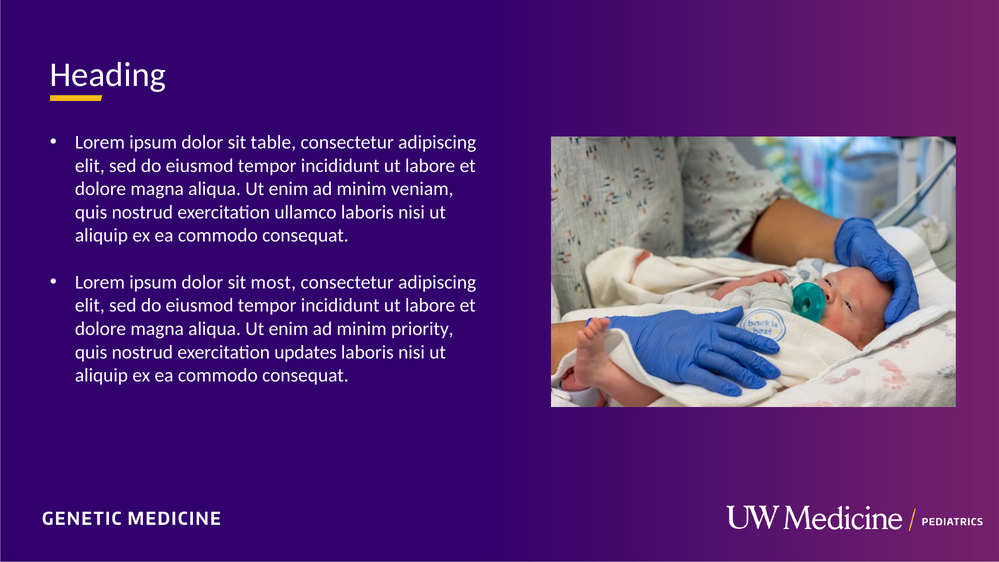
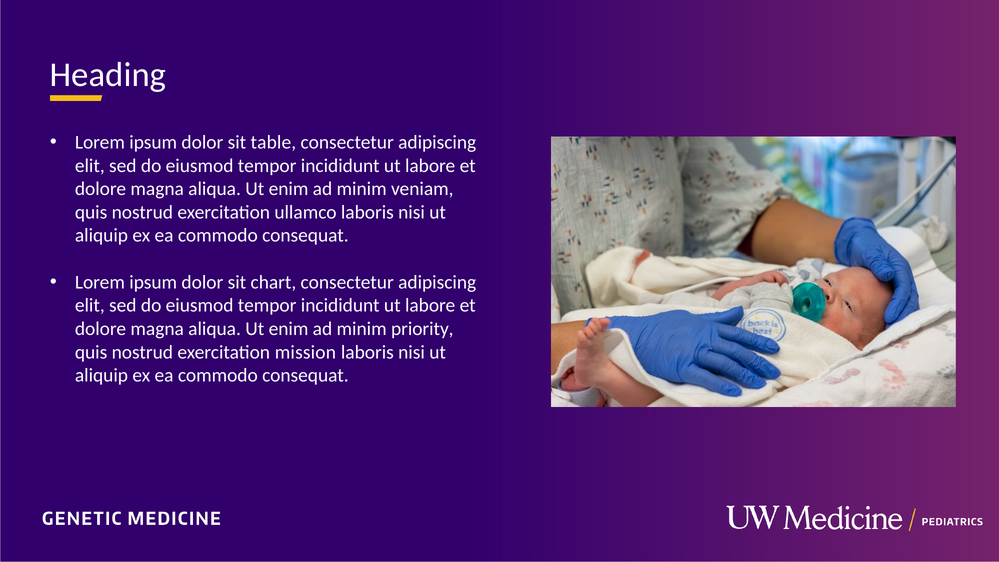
most: most -> chart
updates: updates -> mission
